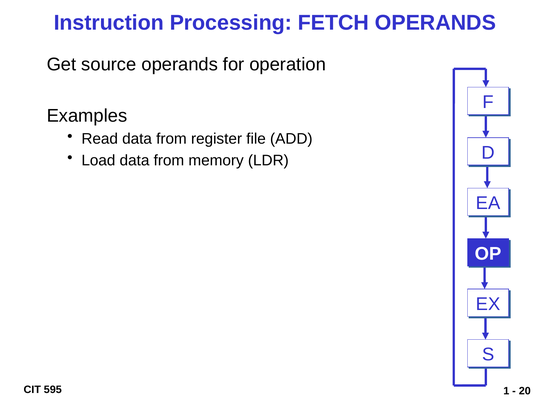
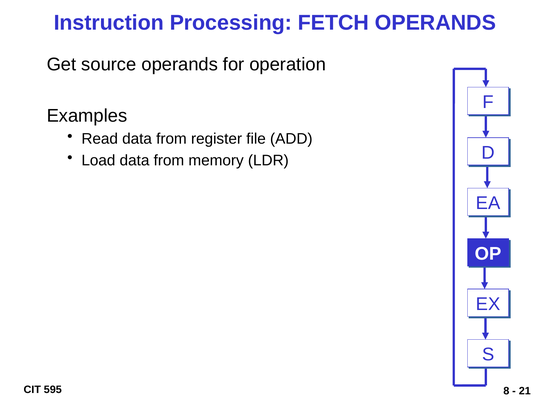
1: 1 -> 8
20: 20 -> 21
